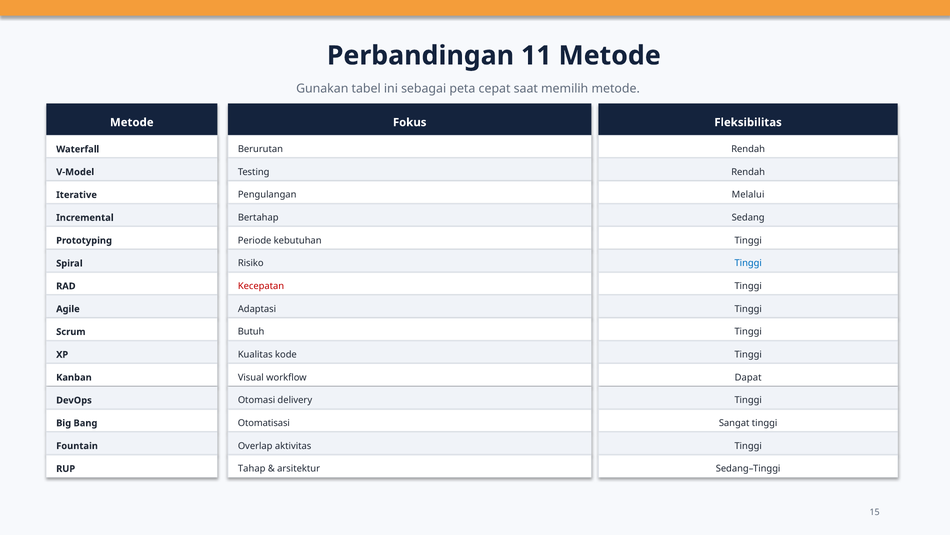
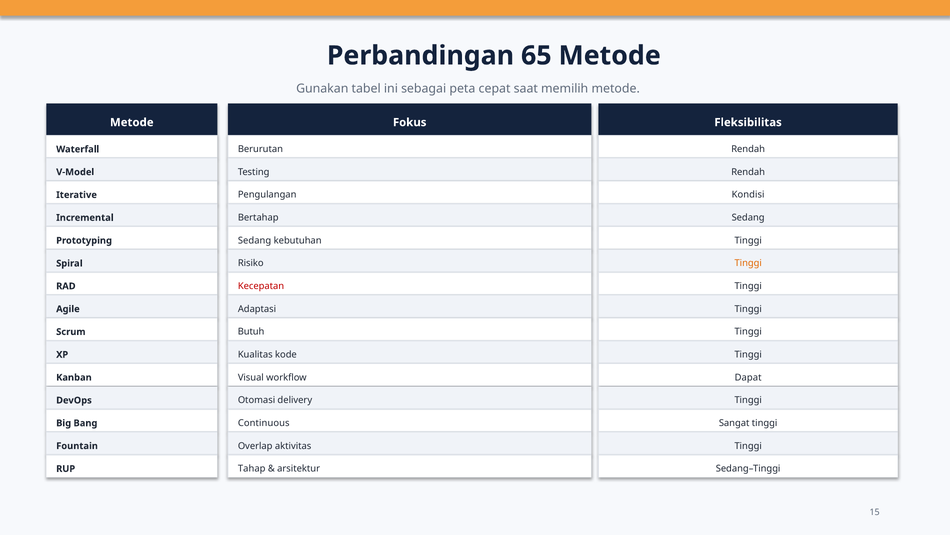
11: 11 -> 65
Melalui: Melalui -> Kondisi
Prototyping Periode: Periode -> Sedang
Tinggi at (748, 263) colour: blue -> orange
Otomatisasi: Otomatisasi -> Continuous
